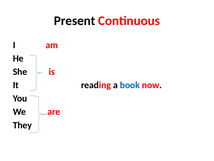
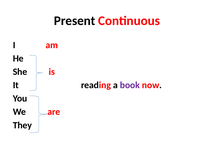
book colour: blue -> purple
